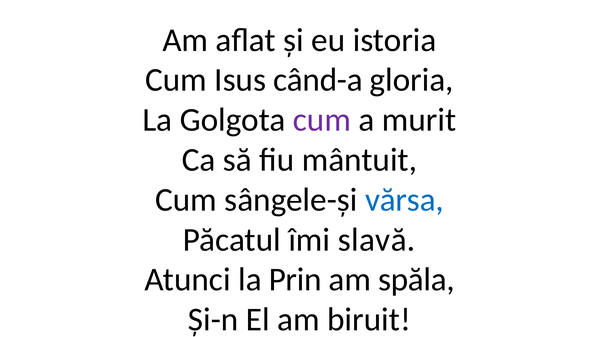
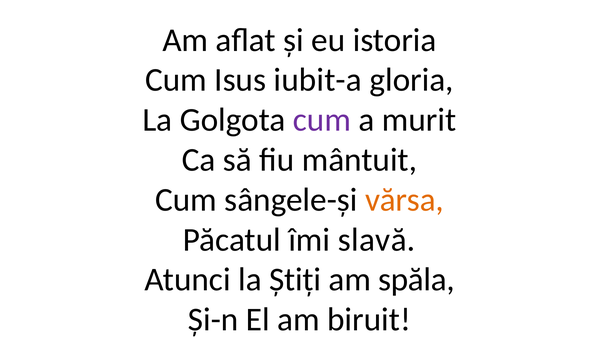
când-a: când-a -> iubit-a
vărsa colour: blue -> orange
Prin: Prin -> Știți
